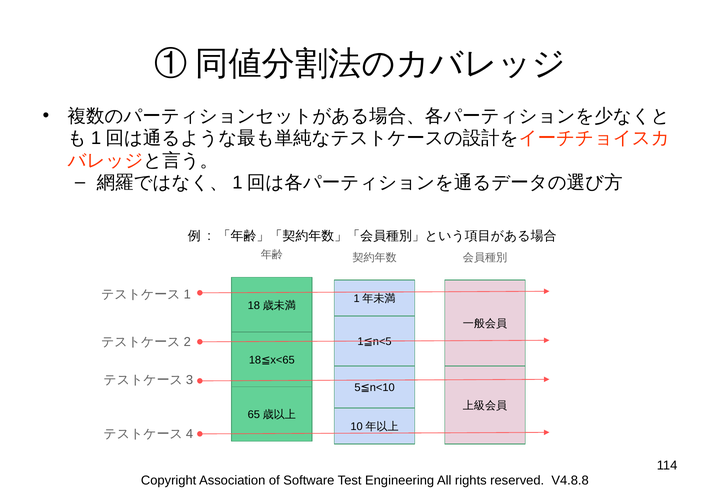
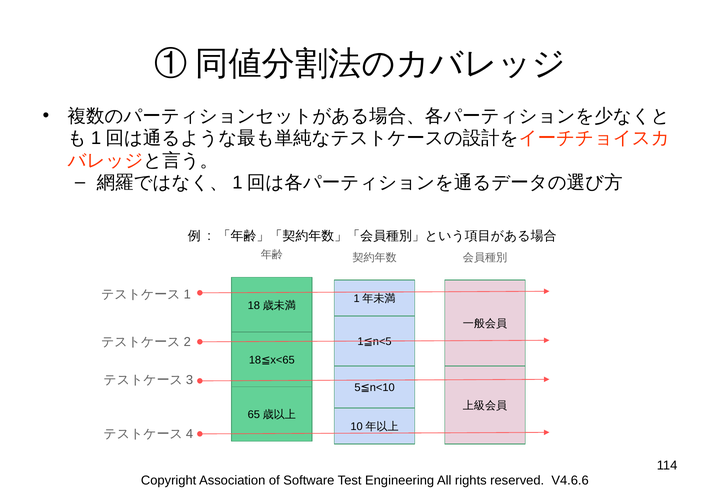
V4.8.8: V4.8.8 -> V4.6.6
